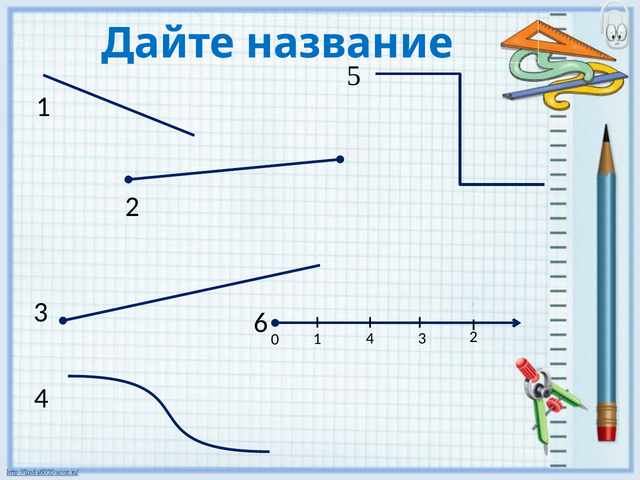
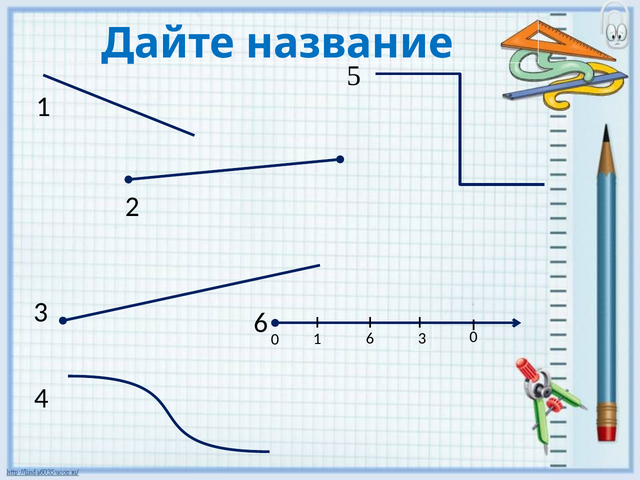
1 4: 4 -> 6
2 at (474, 337): 2 -> 0
